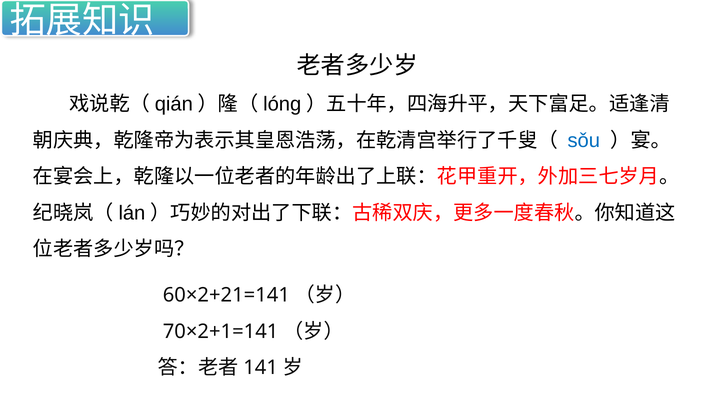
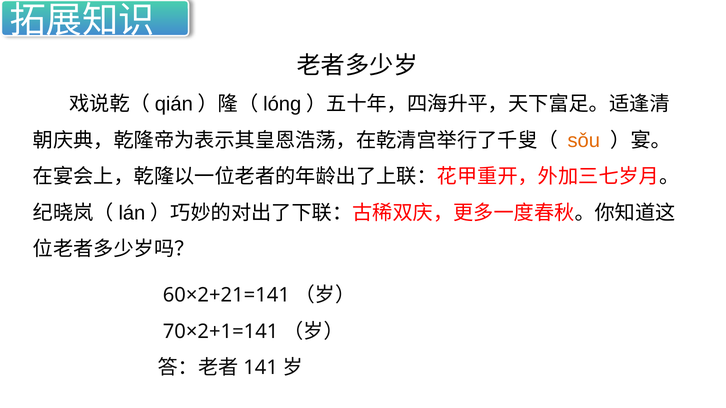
sǒu colour: blue -> orange
